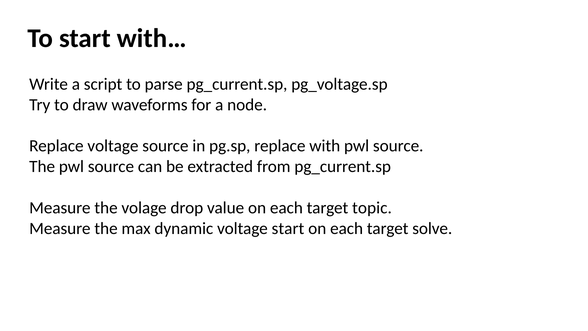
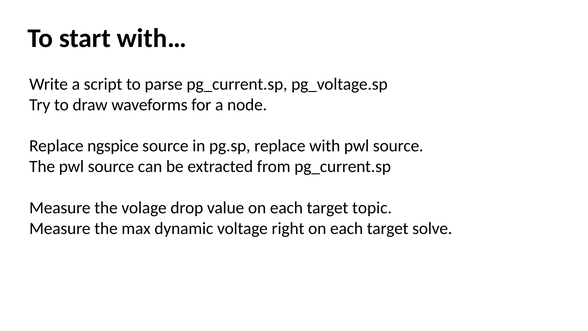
Replace voltage: voltage -> ngspice
voltage start: start -> right
